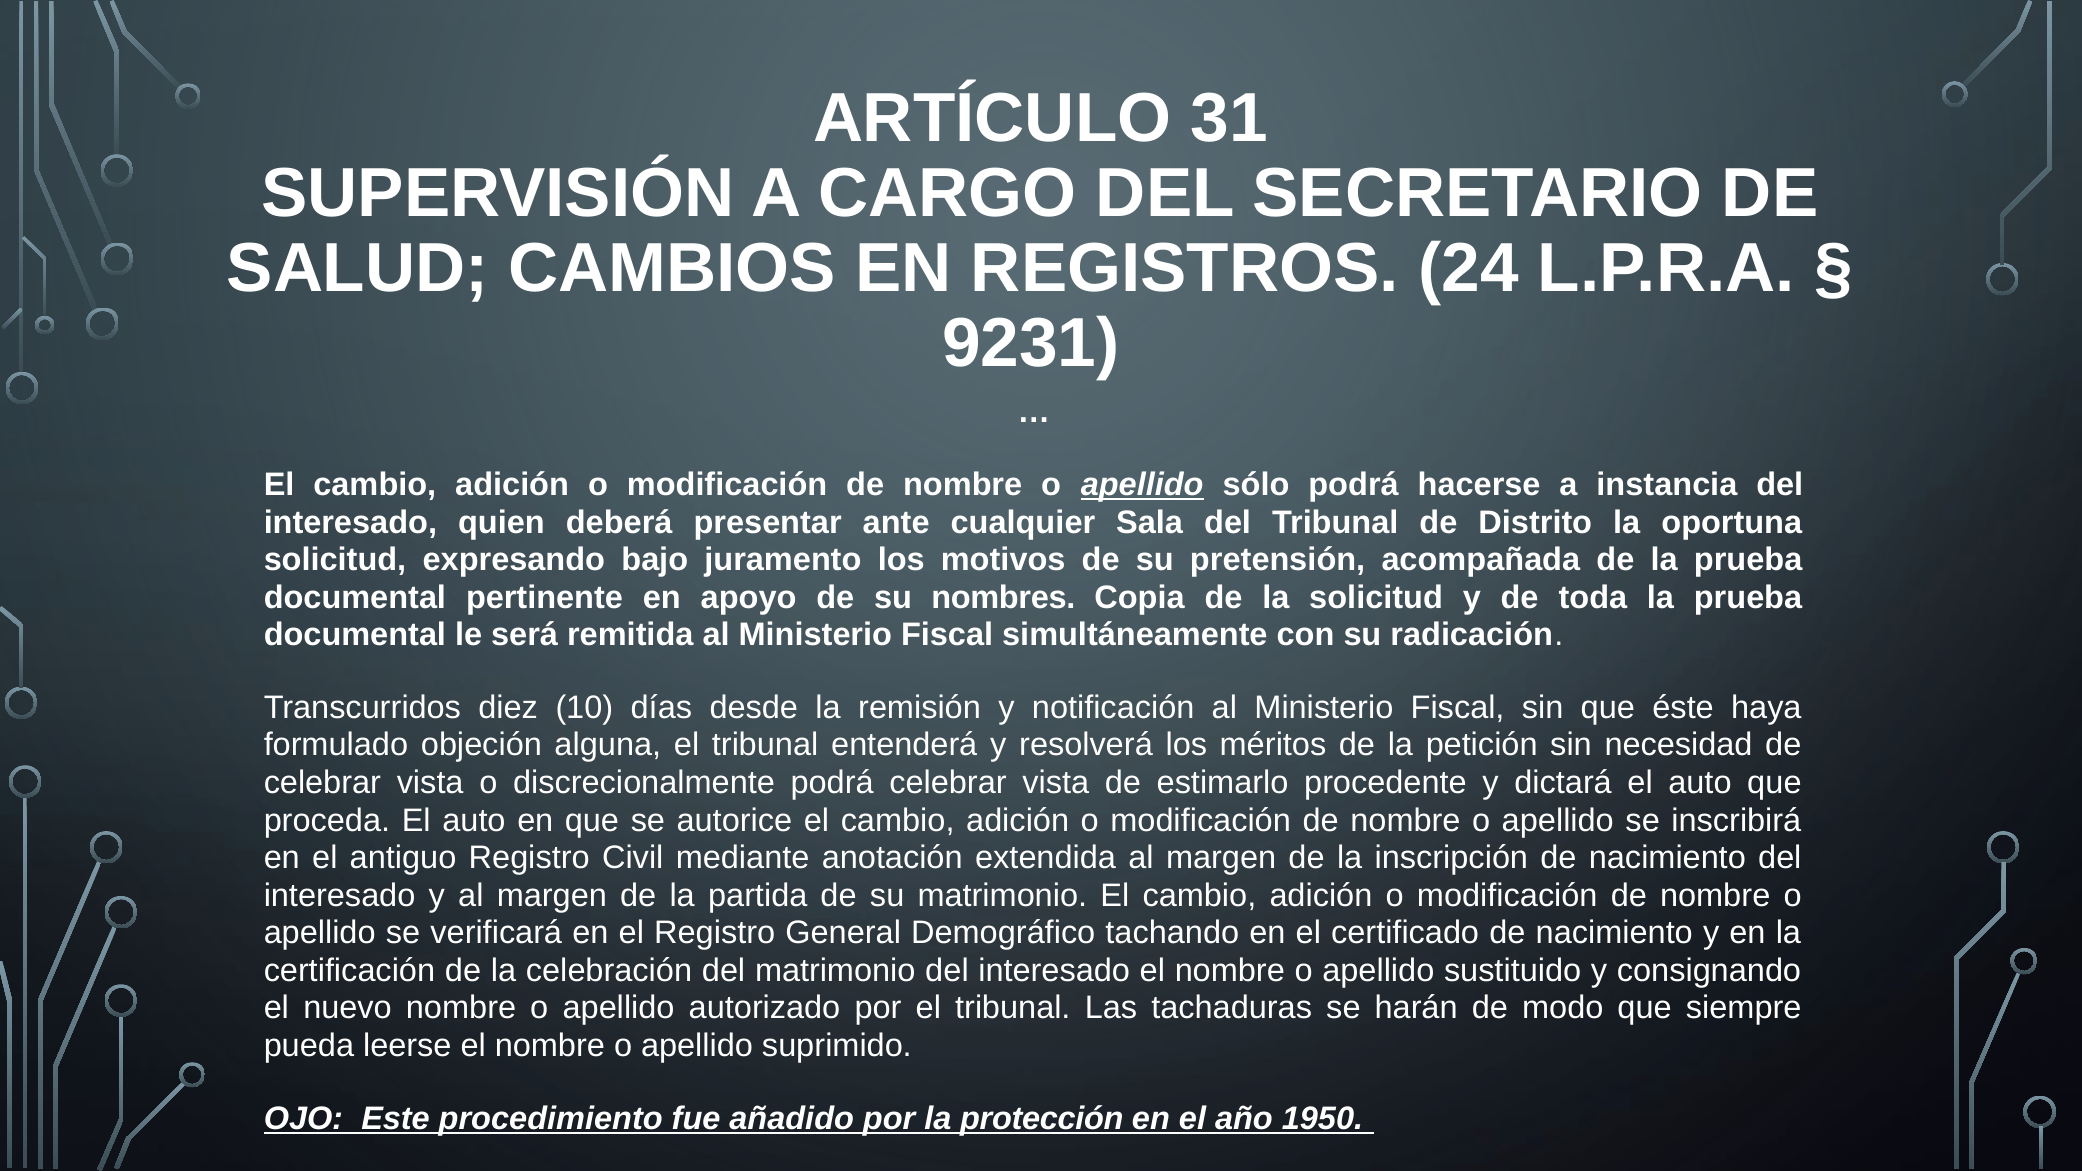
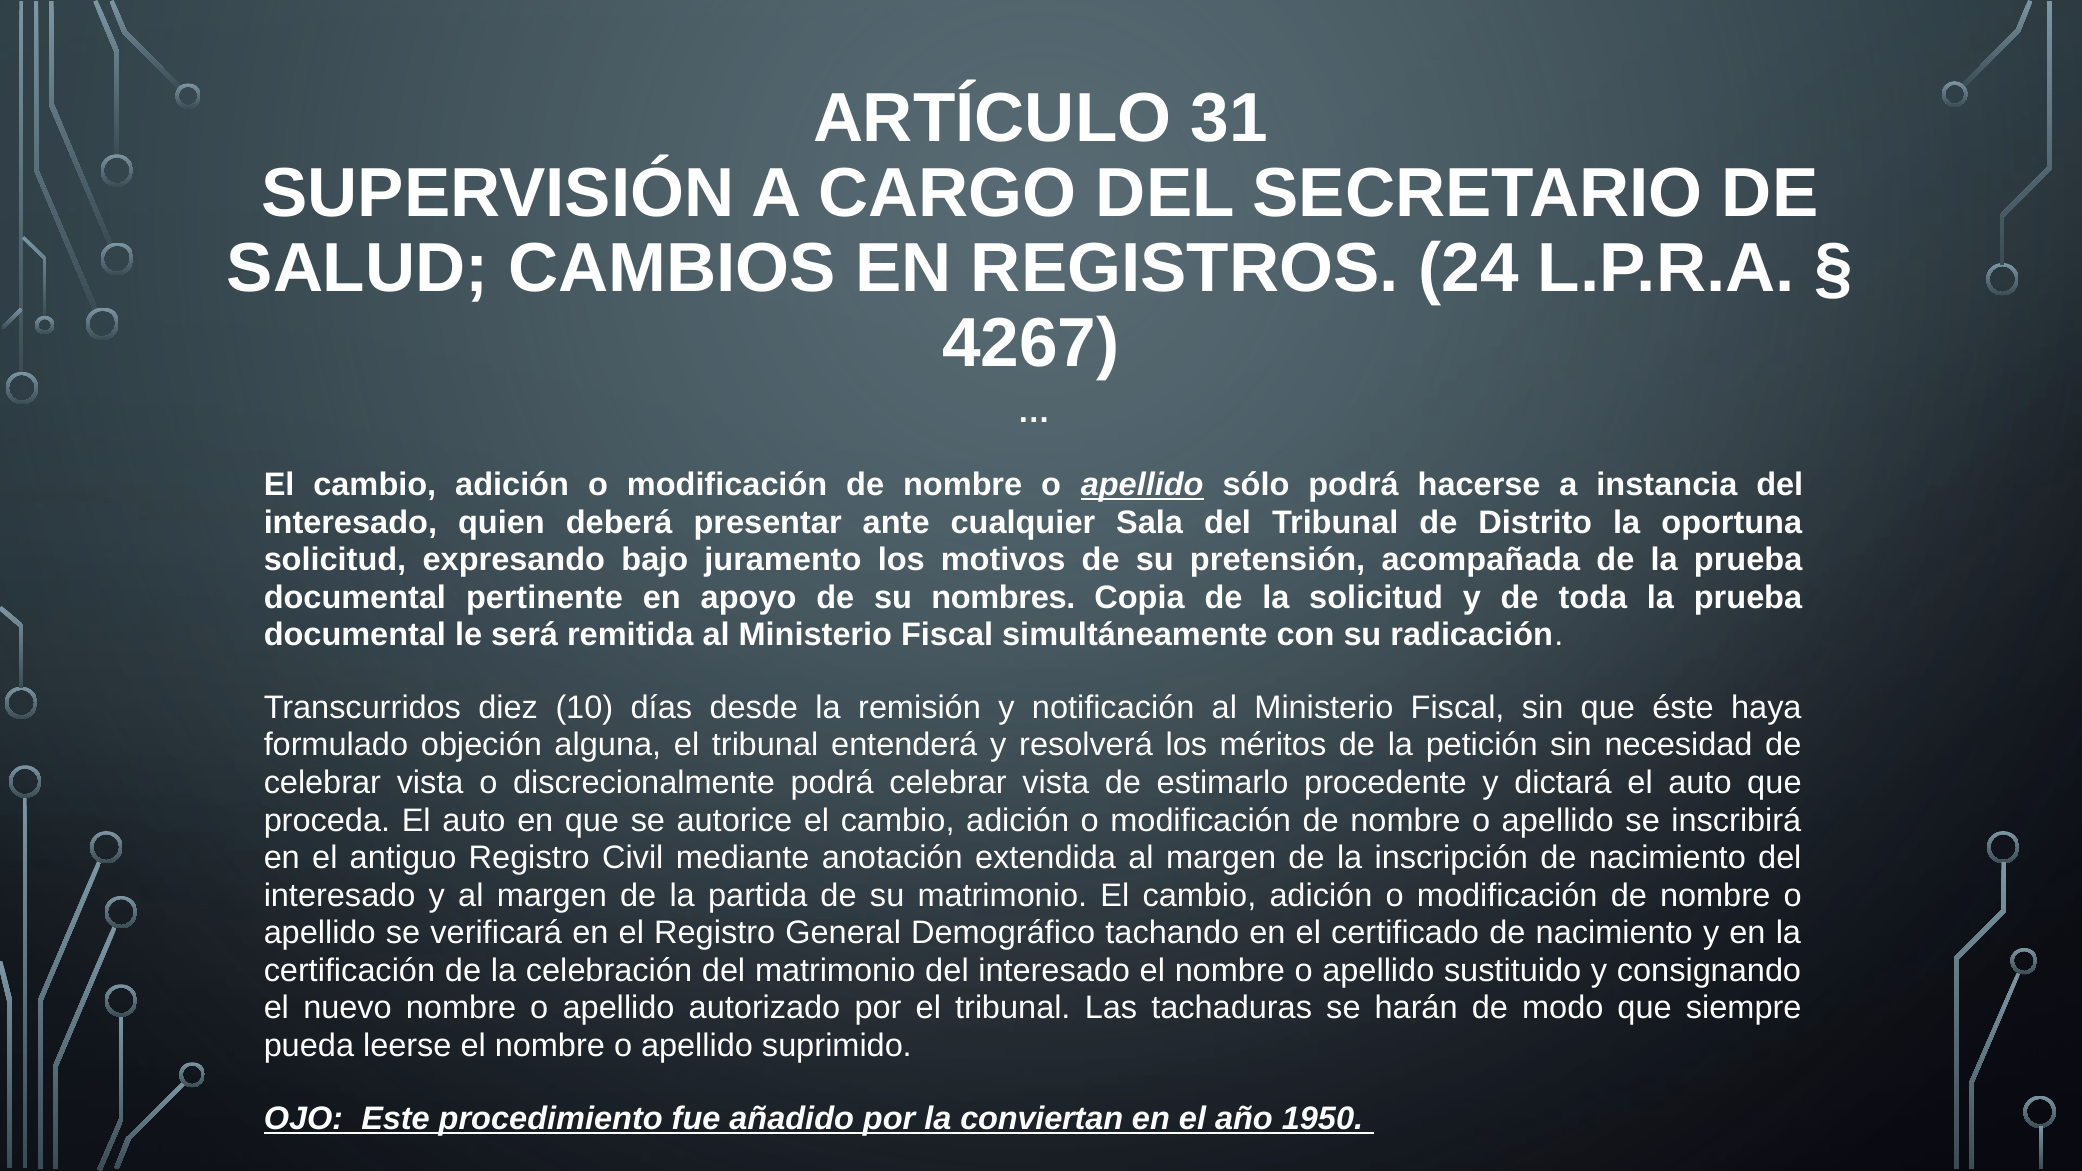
9231: 9231 -> 4267
protección: protección -> conviertan
